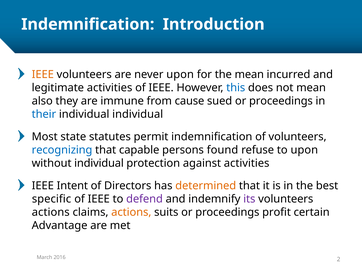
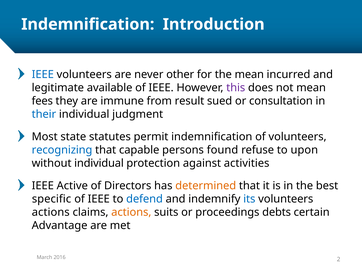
IEEE at (43, 74) colour: orange -> blue
never upon: upon -> other
legitimate activities: activities -> available
this colour: blue -> purple
also: also -> fees
cause: cause -> result
sued or proceedings: proceedings -> consultation
individual individual: individual -> judgment
Intent: Intent -> Active
defend colour: purple -> blue
its colour: purple -> blue
profit: profit -> debts
